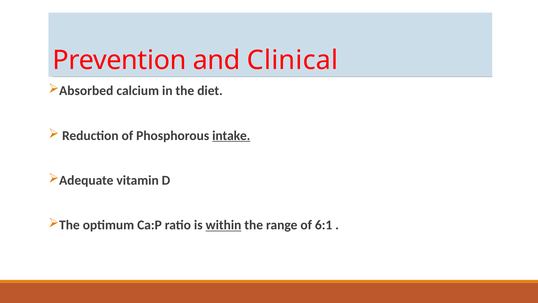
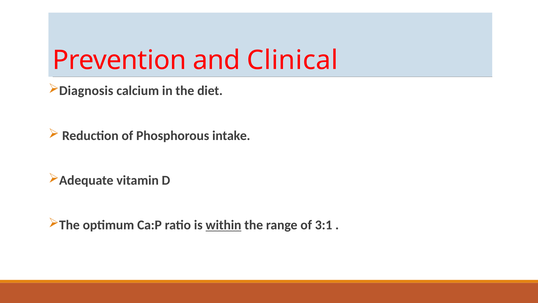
Absorbed: Absorbed -> Diagnosis
intake underline: present -> none
6:1: 6:1 -> 3:1
